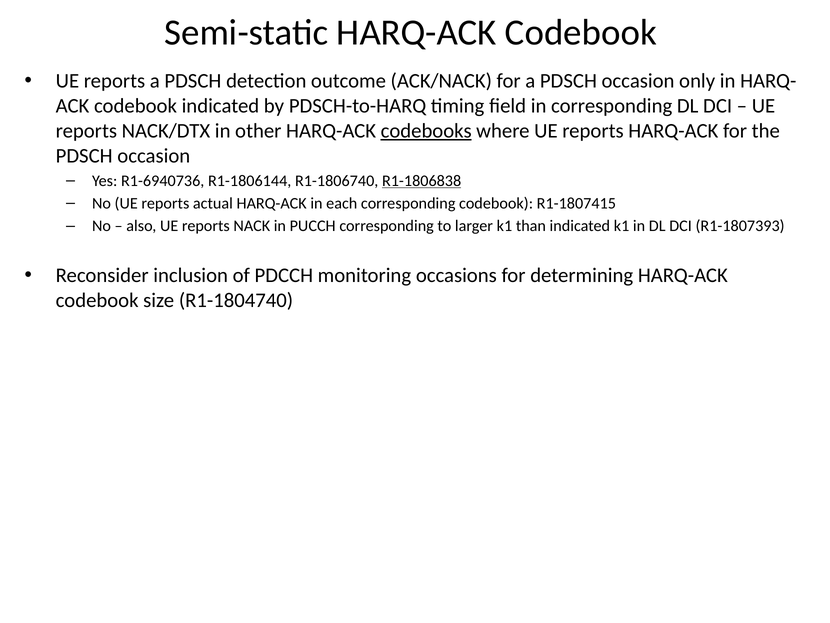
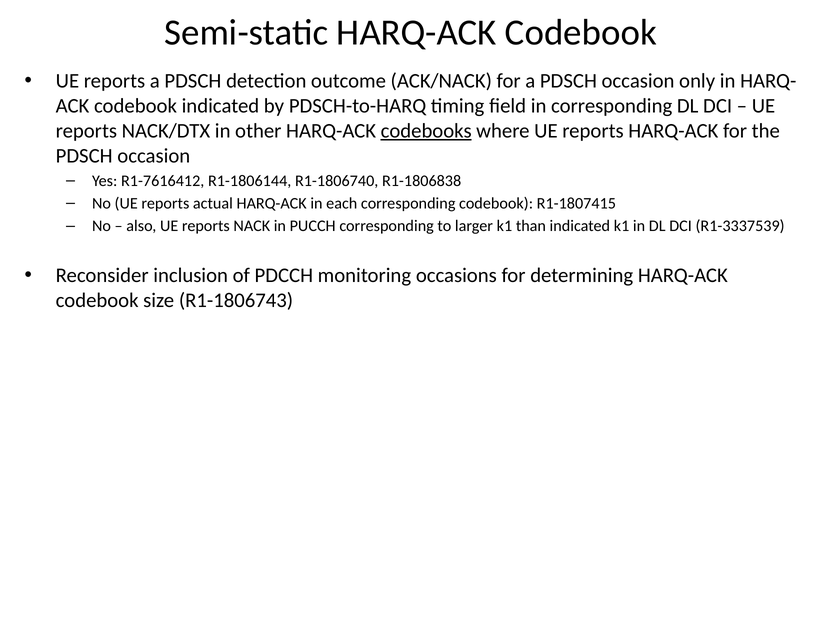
R1-6940736: R1-6940736 -> R1-7616412
R1-1806838 underline: present -> none
R1-1807393: R1-1807393 -> R1-3337539
R1-1804740: R1-1804740 -> R1-1806743
